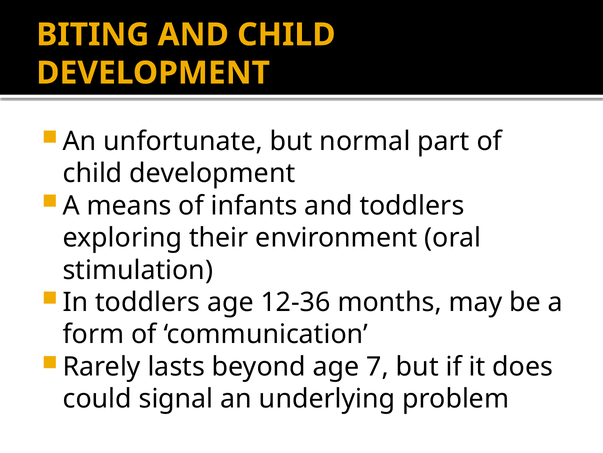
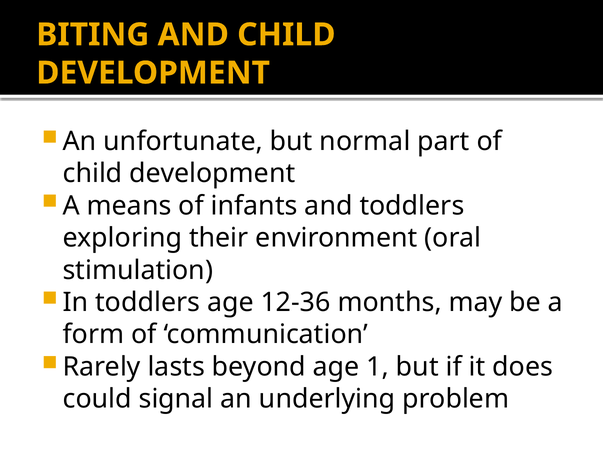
7: 7 -> 1
